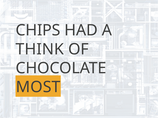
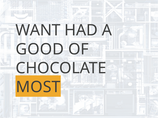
CHIPS: CHIPS -> WANT
THINK: THINK -> GOOD
